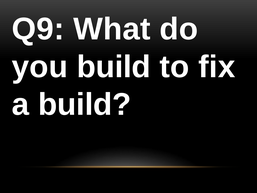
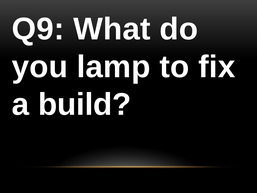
you build: build -> lamp
